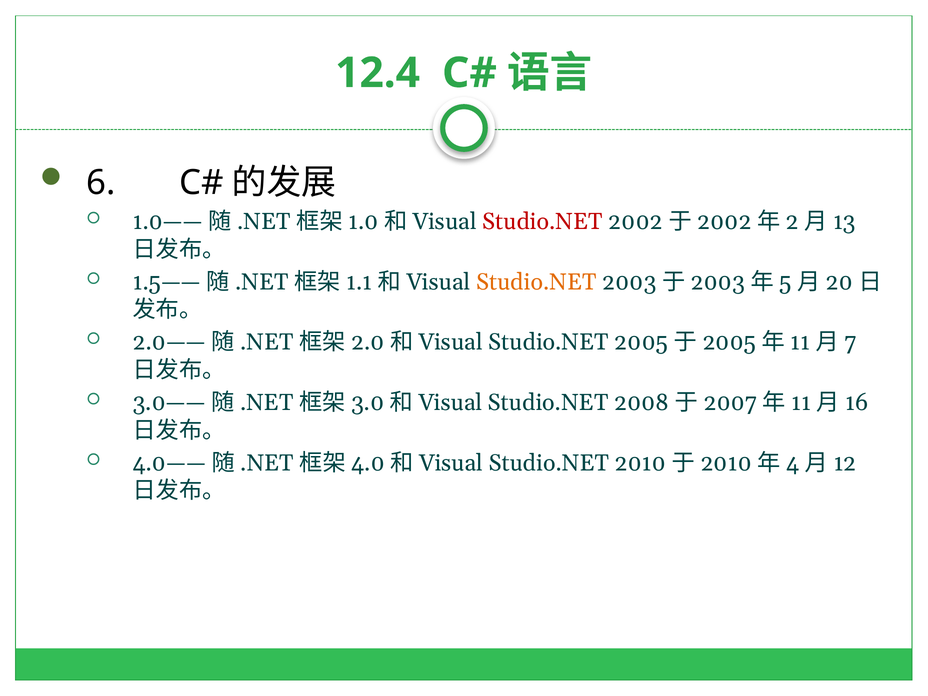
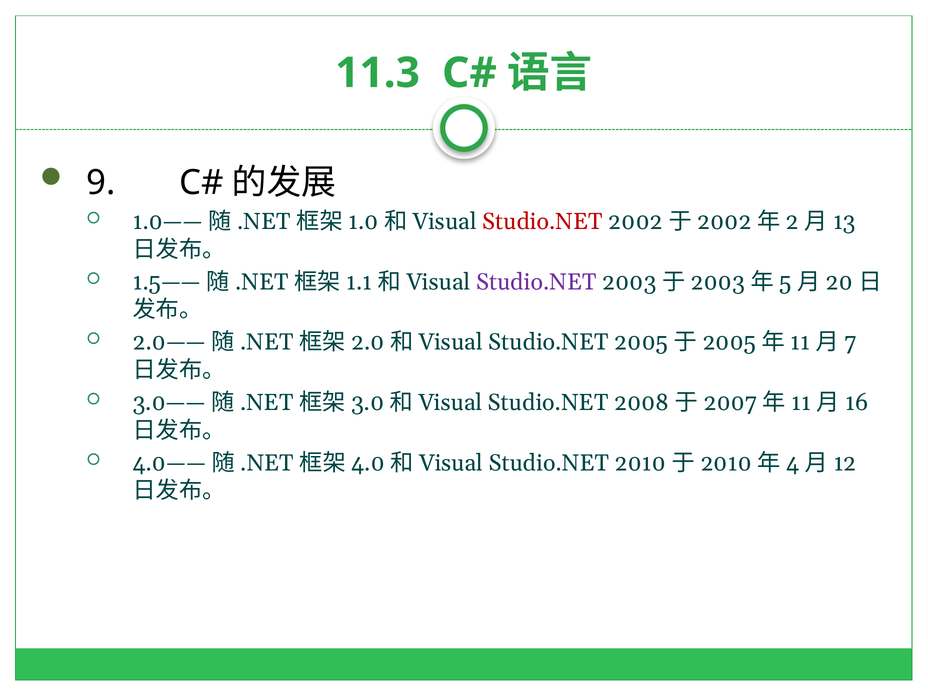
12.4: 12.4 -> 11.3
6: 6 -> 9
Studio.NET at (536, 282) colour: orange -> purple
